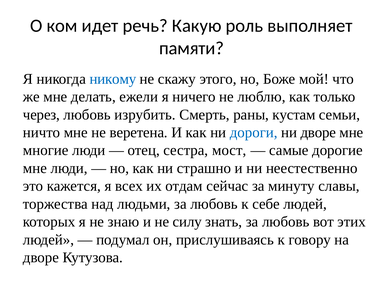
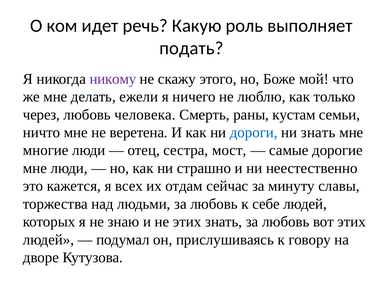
памяти: памяти -> подать
никому colour: blue -> purple
изрубить: изрубить -> человека
ни дворе: дворе -> знать
не силу: силу -> этих
